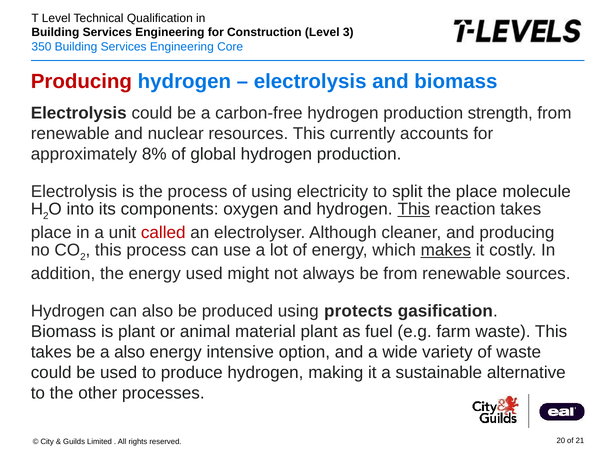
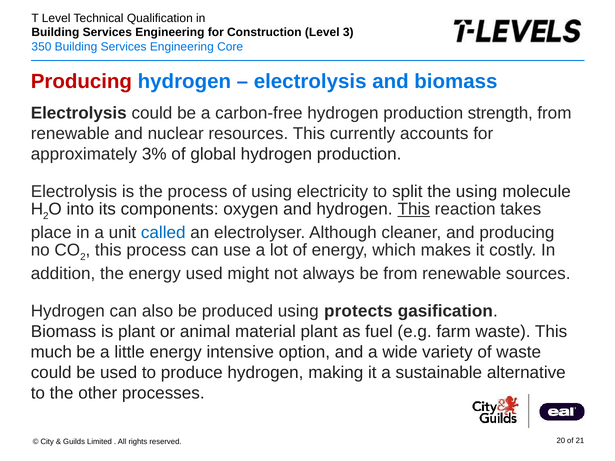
8%: 8% -> 3%
the place: place -> using
called colour: red -> blue
makes underline: present -> none
takes at (51, 352): takes -> much
a also: also -> little
